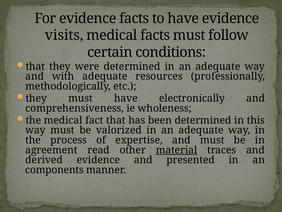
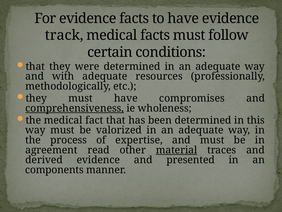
visits: visits -> track
electronically: electronically -> compromises
comprehensiveness underline: none -> present
